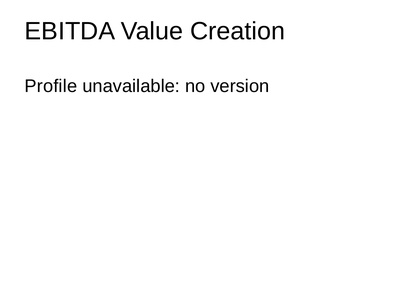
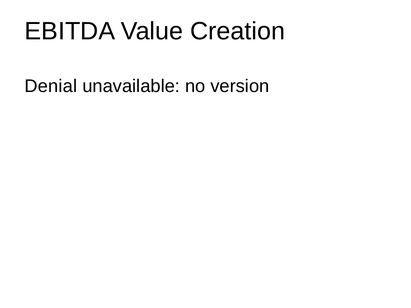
Profile: Profile -> Denial
